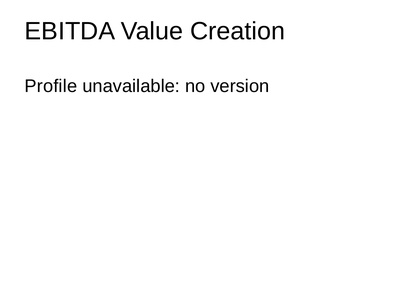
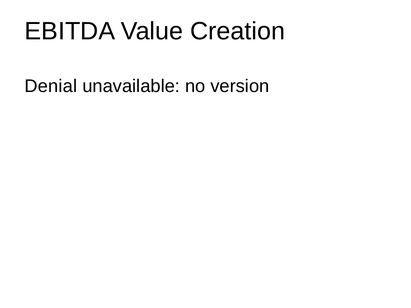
Profile: Profile -> Denial
